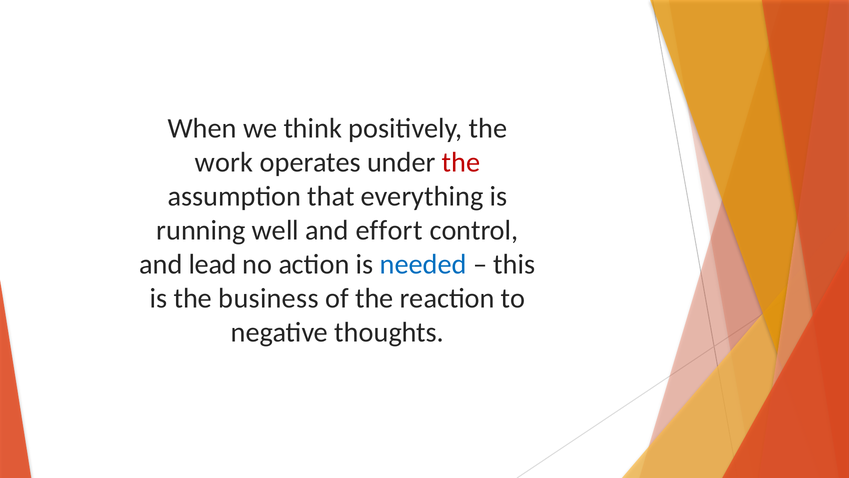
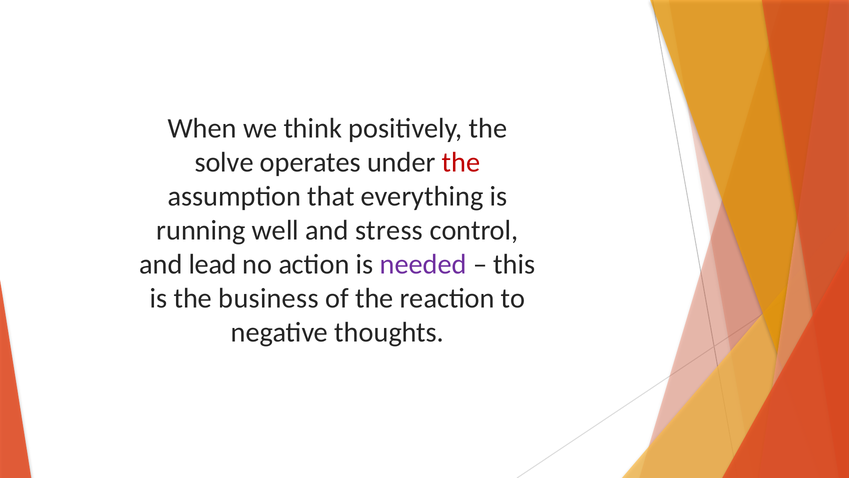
work: work -> solve
effort: effort -> stress
needed colour: blue -> purple
